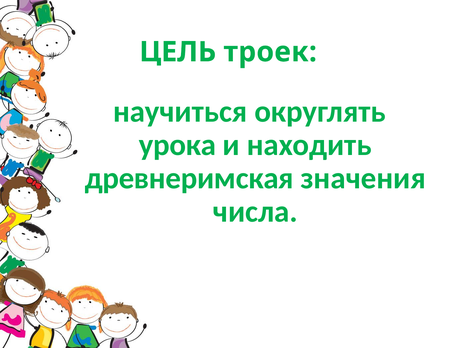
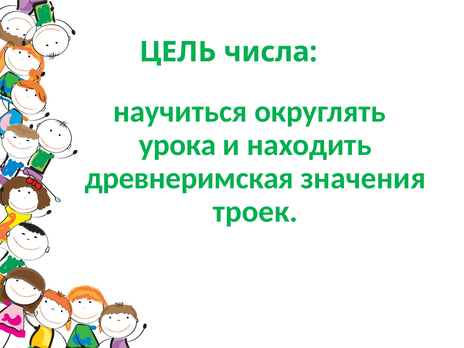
троек: троек -> числа
числа: числа -> троек
